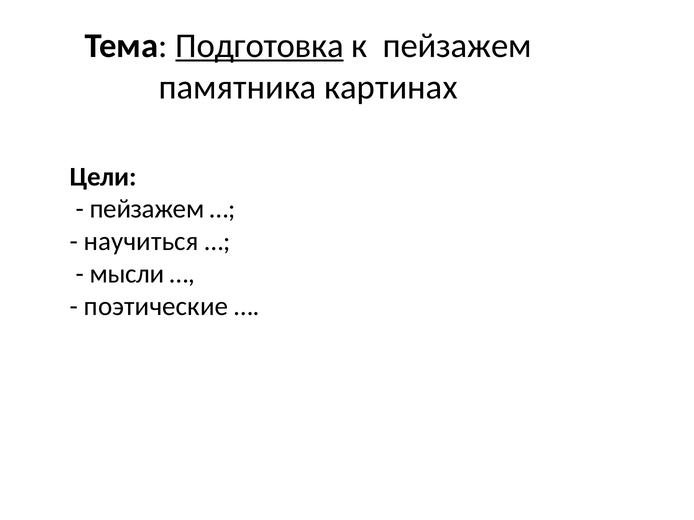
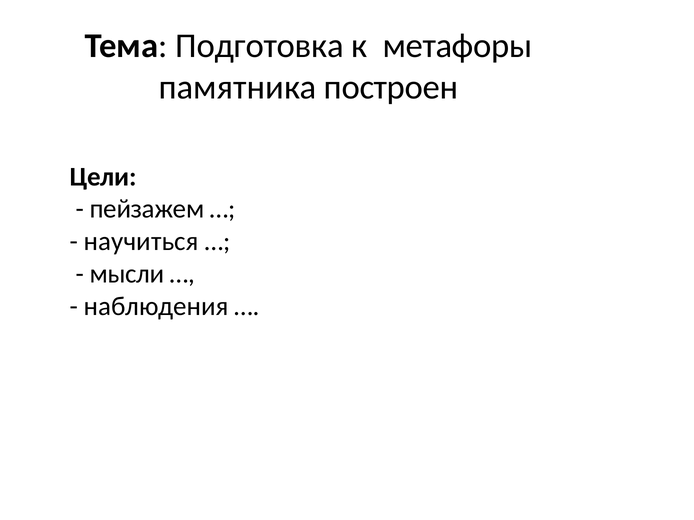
Подготовка underline: present -> none
к пейзажем: пейзажем -> метафоры
картинах: картинах -> построен
поэтические: поэтические -> наблюдения
